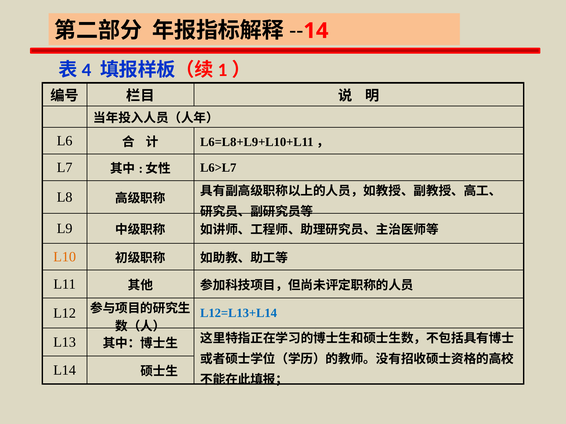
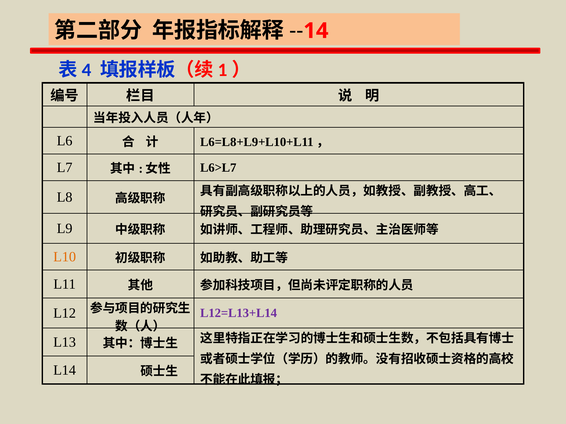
L12=L13+L14 colour: blue -> purple
